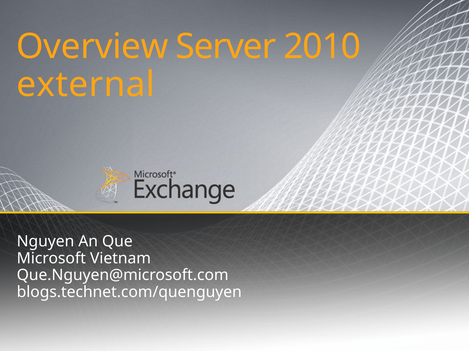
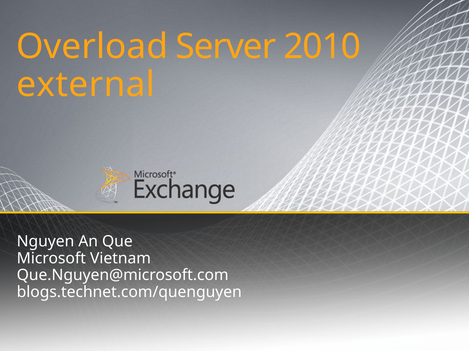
Overview: Overview -> Overload
